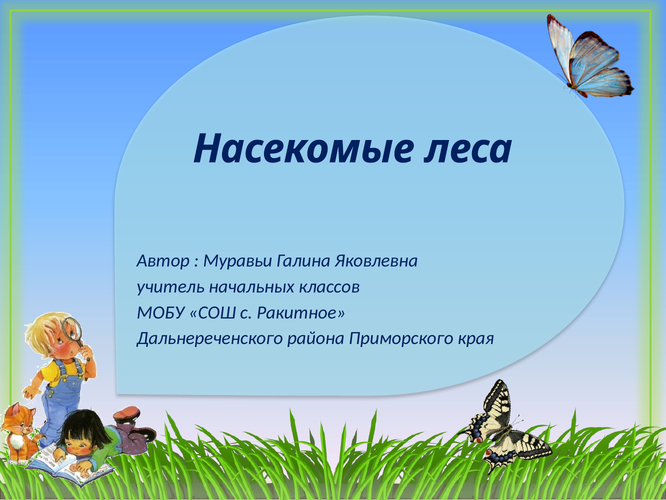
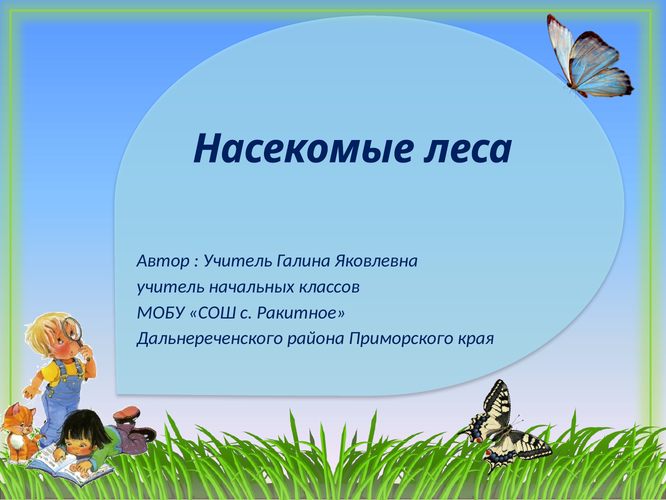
Муравьи at (238, 260): Муравьи -> Учитель
